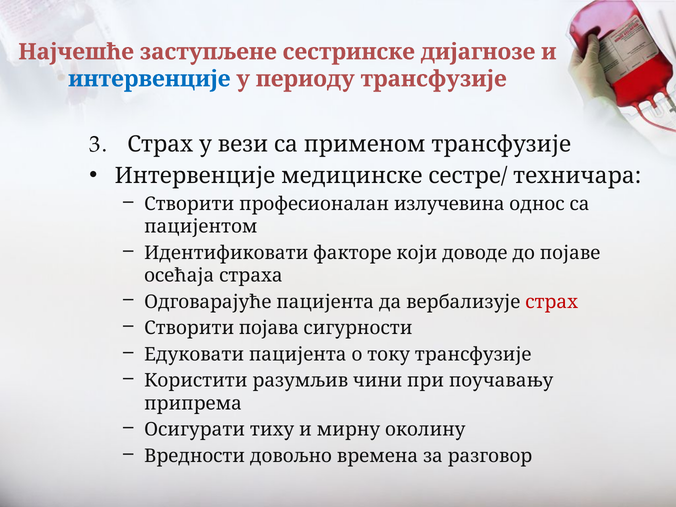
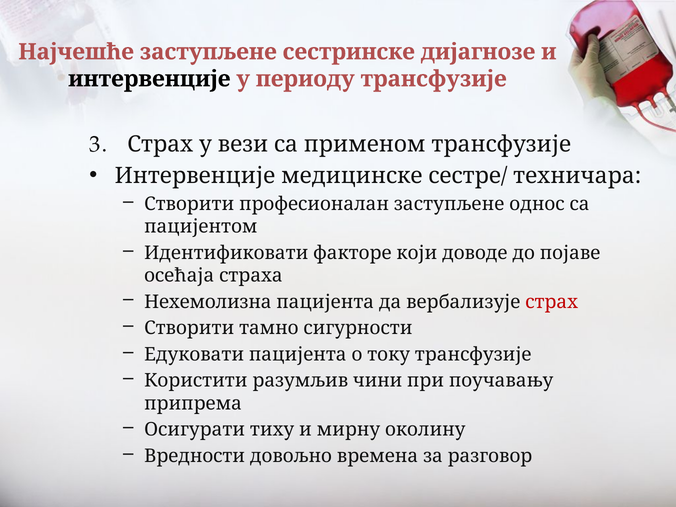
интервенције at (149, 79) colour: blue -> black
професионалан излучевина: излучевина -> заступљене
Одговарајуће: Одговарајуће -> Нехемолизна
појава: појава -> тамно
